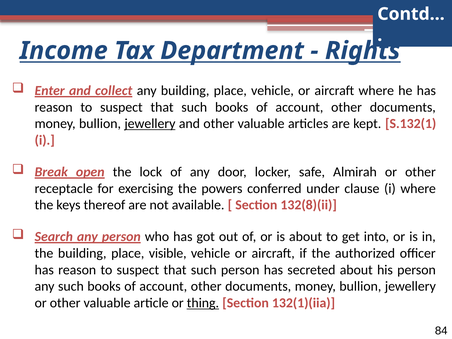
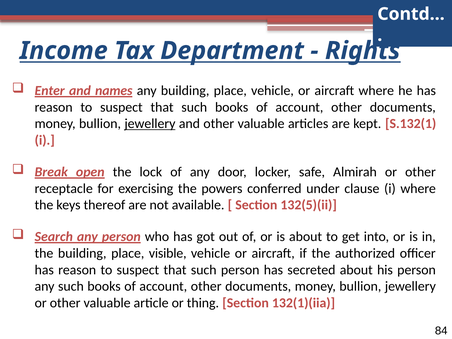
collect: collect -> names
132(8)(ii: 132(8)(ii -> 132(5)(ii
thing underline: present -> none
